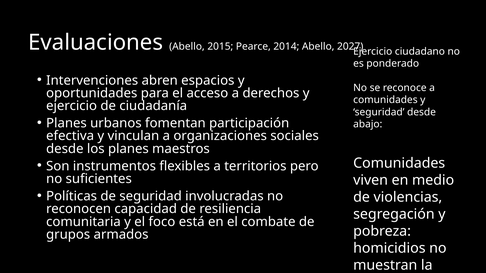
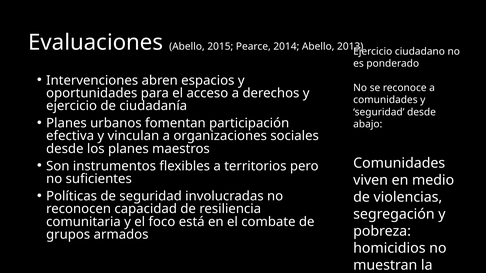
2027: 2027 -> 2013
